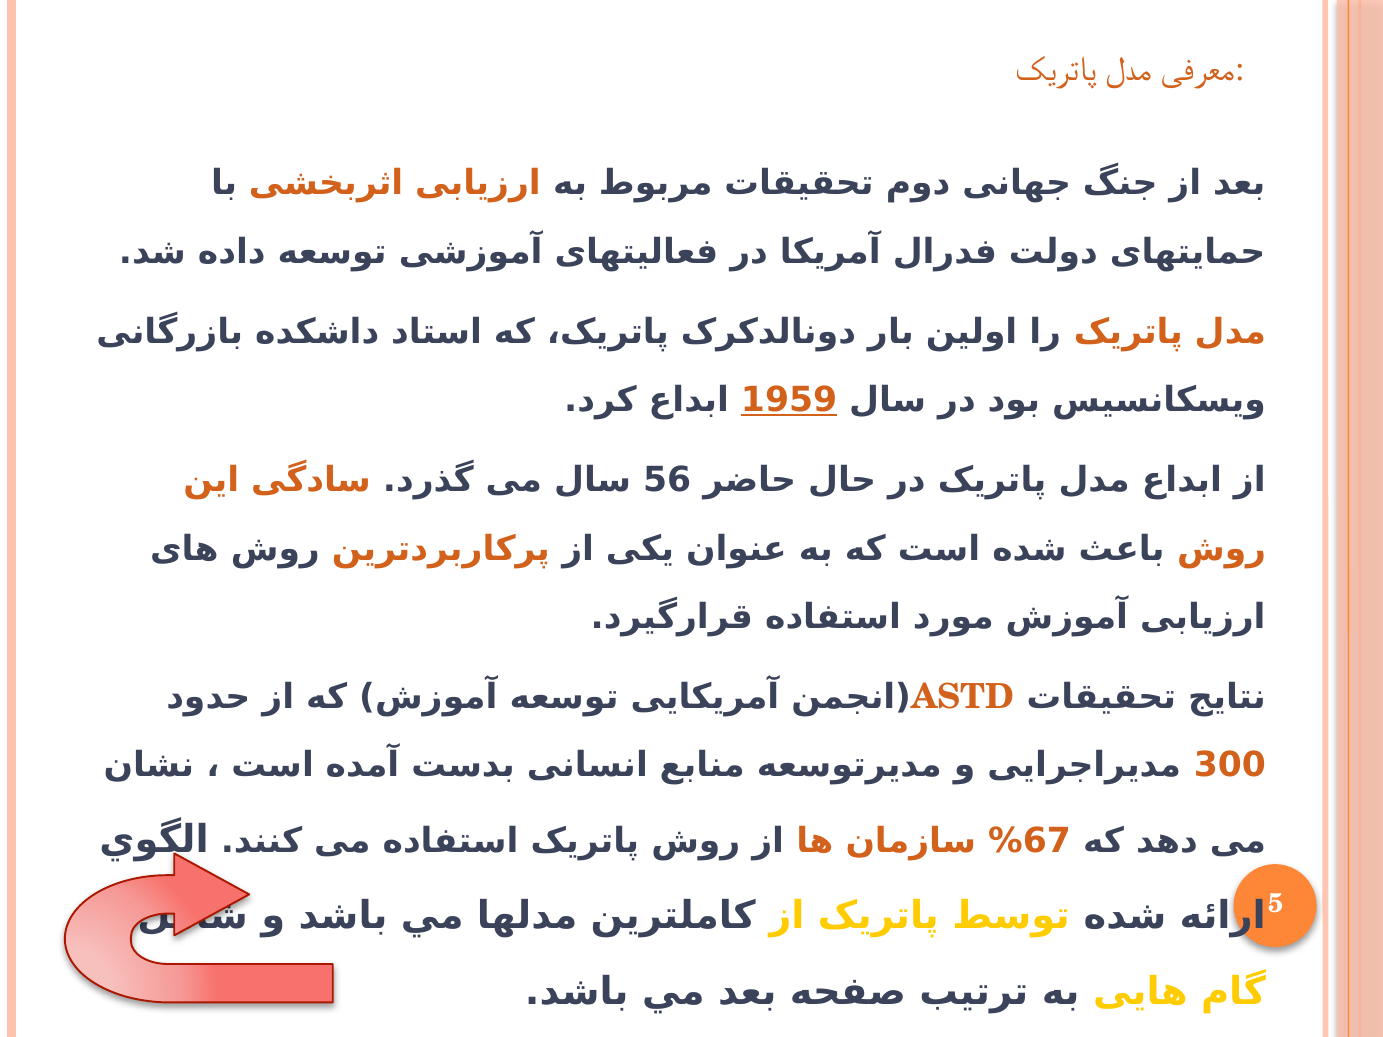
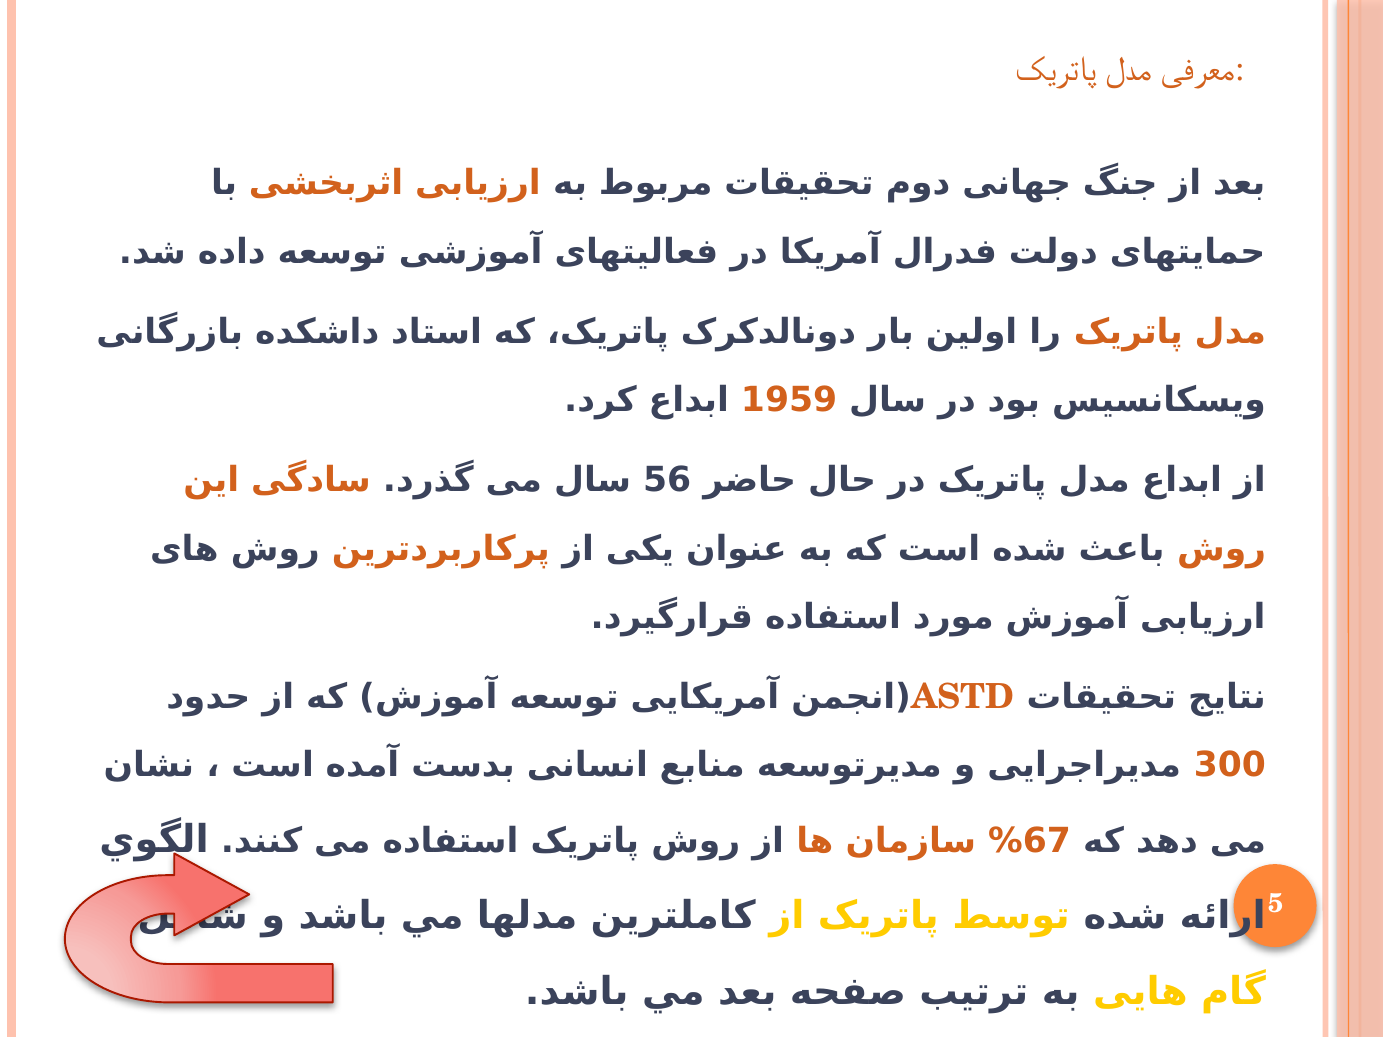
1959 underline: present -> none
